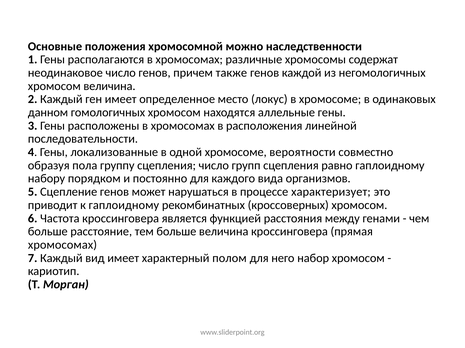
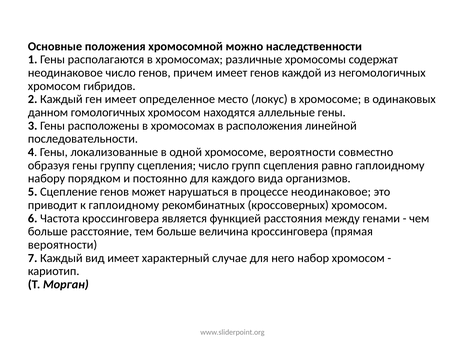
причем также: также -> имеет
хромосом величина: величина -> гибридов
образуя пола: пола -> гены
процессе характеризует: характеризует -> неодинаковое
хромосомах at (63, 245): хромосомах -> вероятности
полом: полом -> случае
